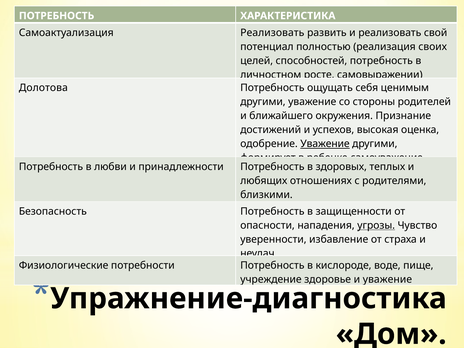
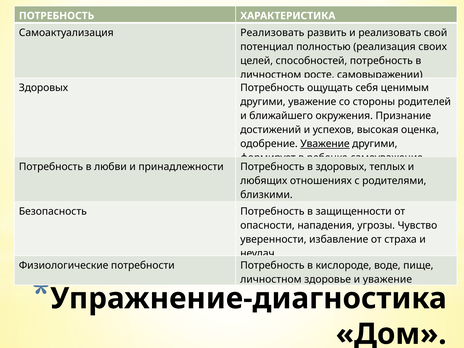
Долотова at (43, 88): Долотова -> Здоровых
угрозы underline: present -> none
учреждение at (271, 280): учреждение -> личностном
